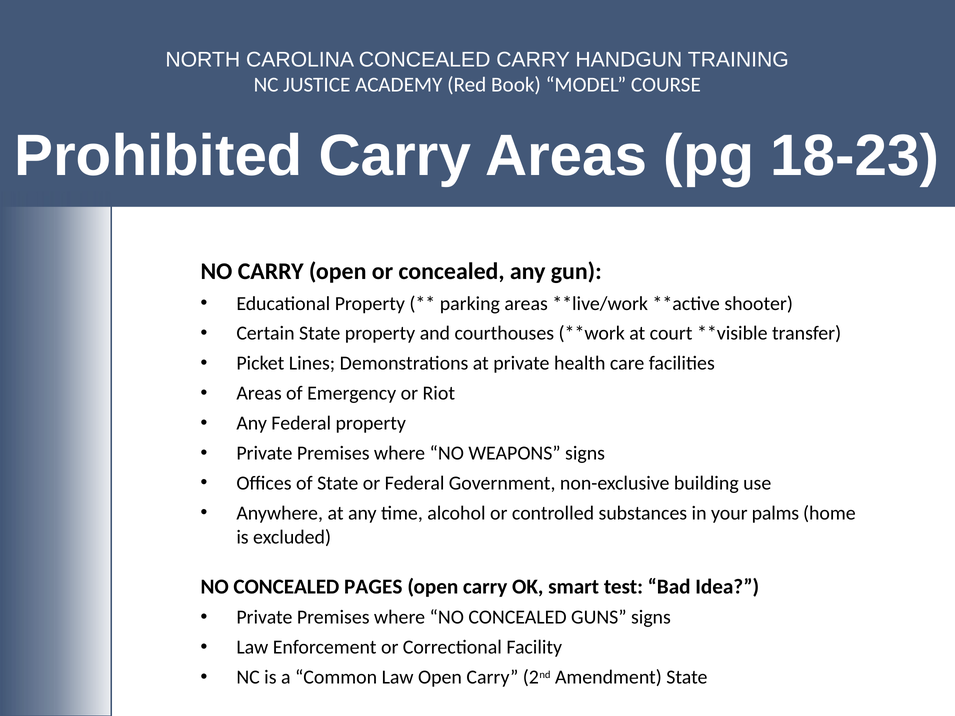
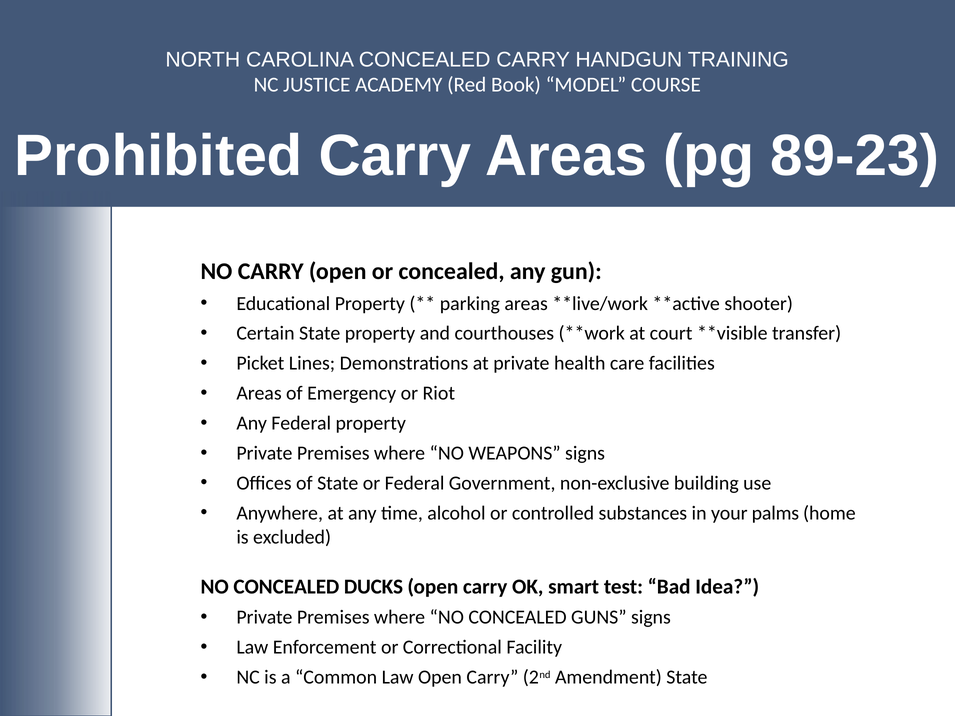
18-23: 18-23 -> 89-23
PAGES: PAGES -> DUCKS
